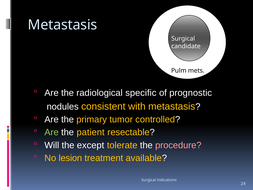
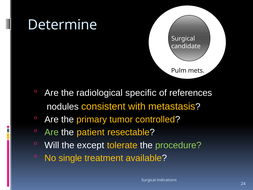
Metastasis at (63, 25): Metastasis -> Determine
prognostic: prognostic -> references
procedure colour: pink -> light green
lesion: lesion -> single
